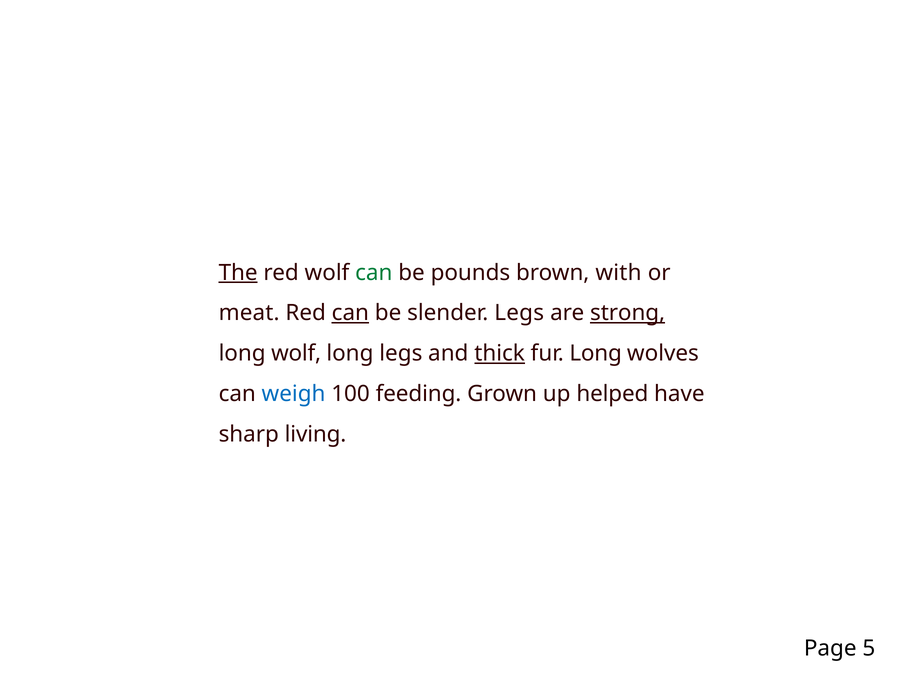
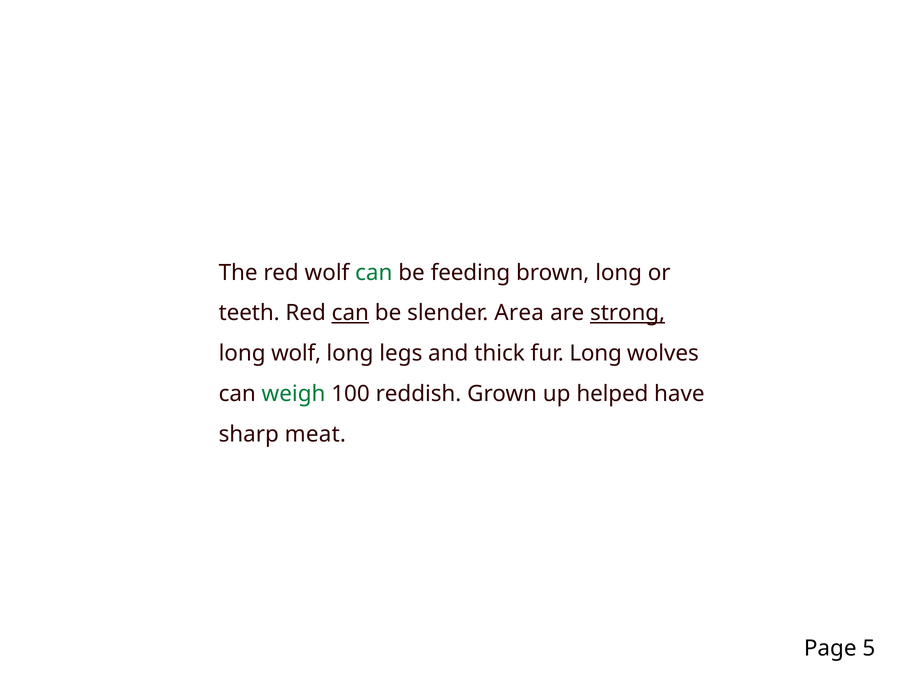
The underline: present -> none
pounds: pounds -> feeding
brown with: with -> long
meat: meat -> teeth
slender Legs: Legs -> Area
thick underline: present -> none
weigh colour: blue -> green
feeding: feeding -> reddish
living: living -> meat
